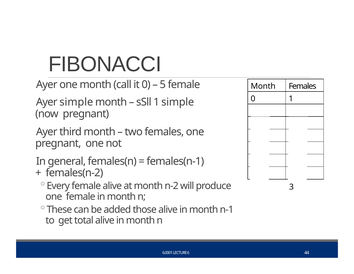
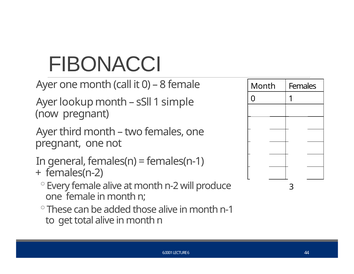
5 at (163, 84): 5 -> 8
Ayer simple: simple -> lookup
